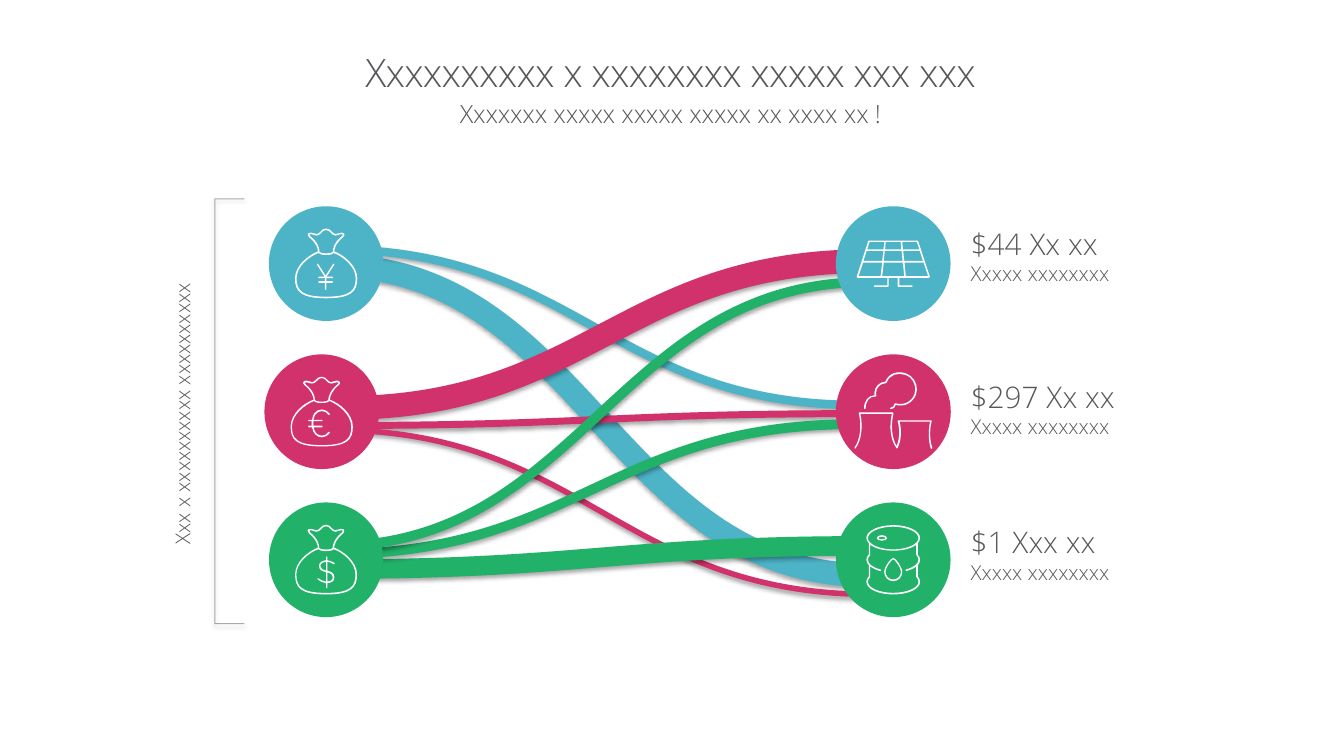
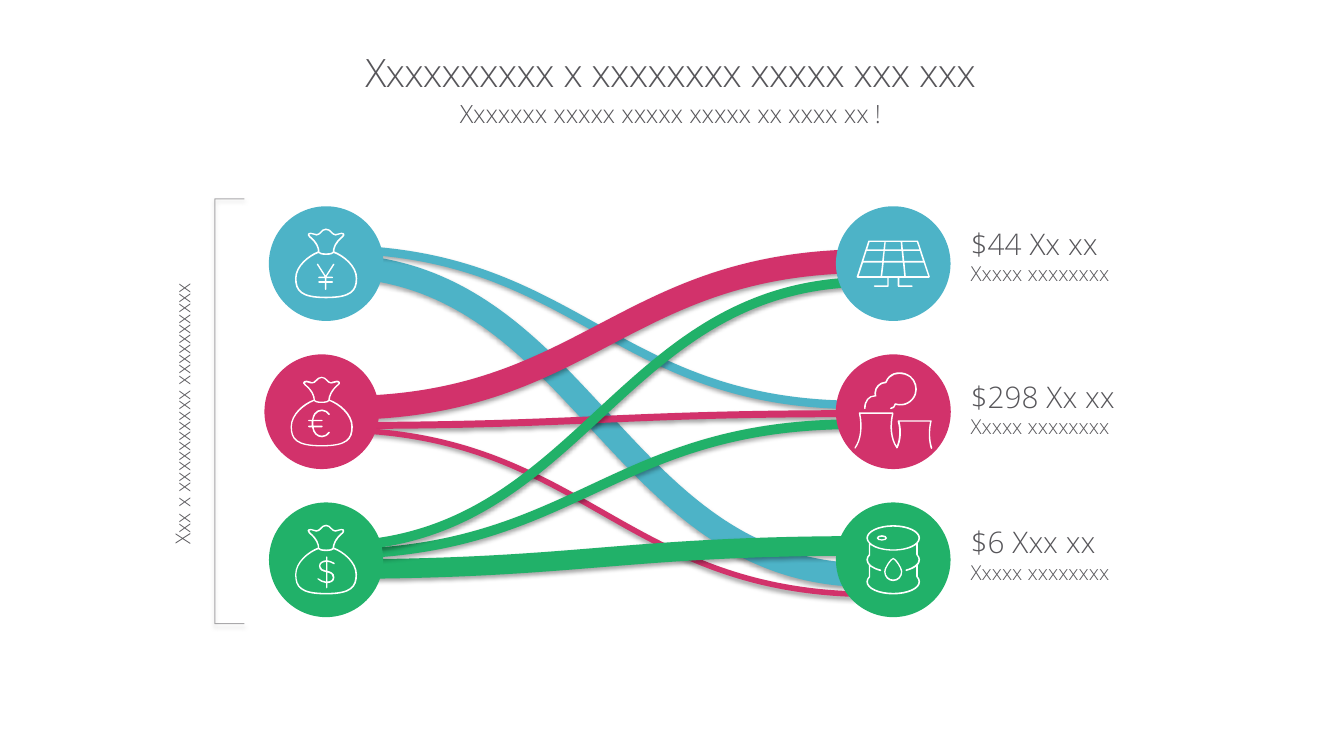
$297: $297 -> $298
$1: $1 -> $6
